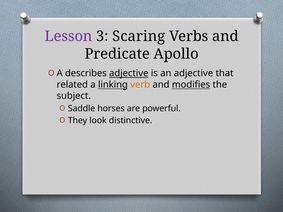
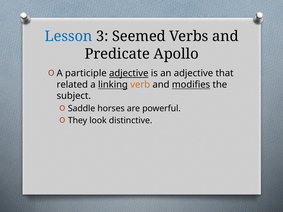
Lesson colour: purple -> blue
Scaring: Scaring -> Seemed
describes: describes -> participle
